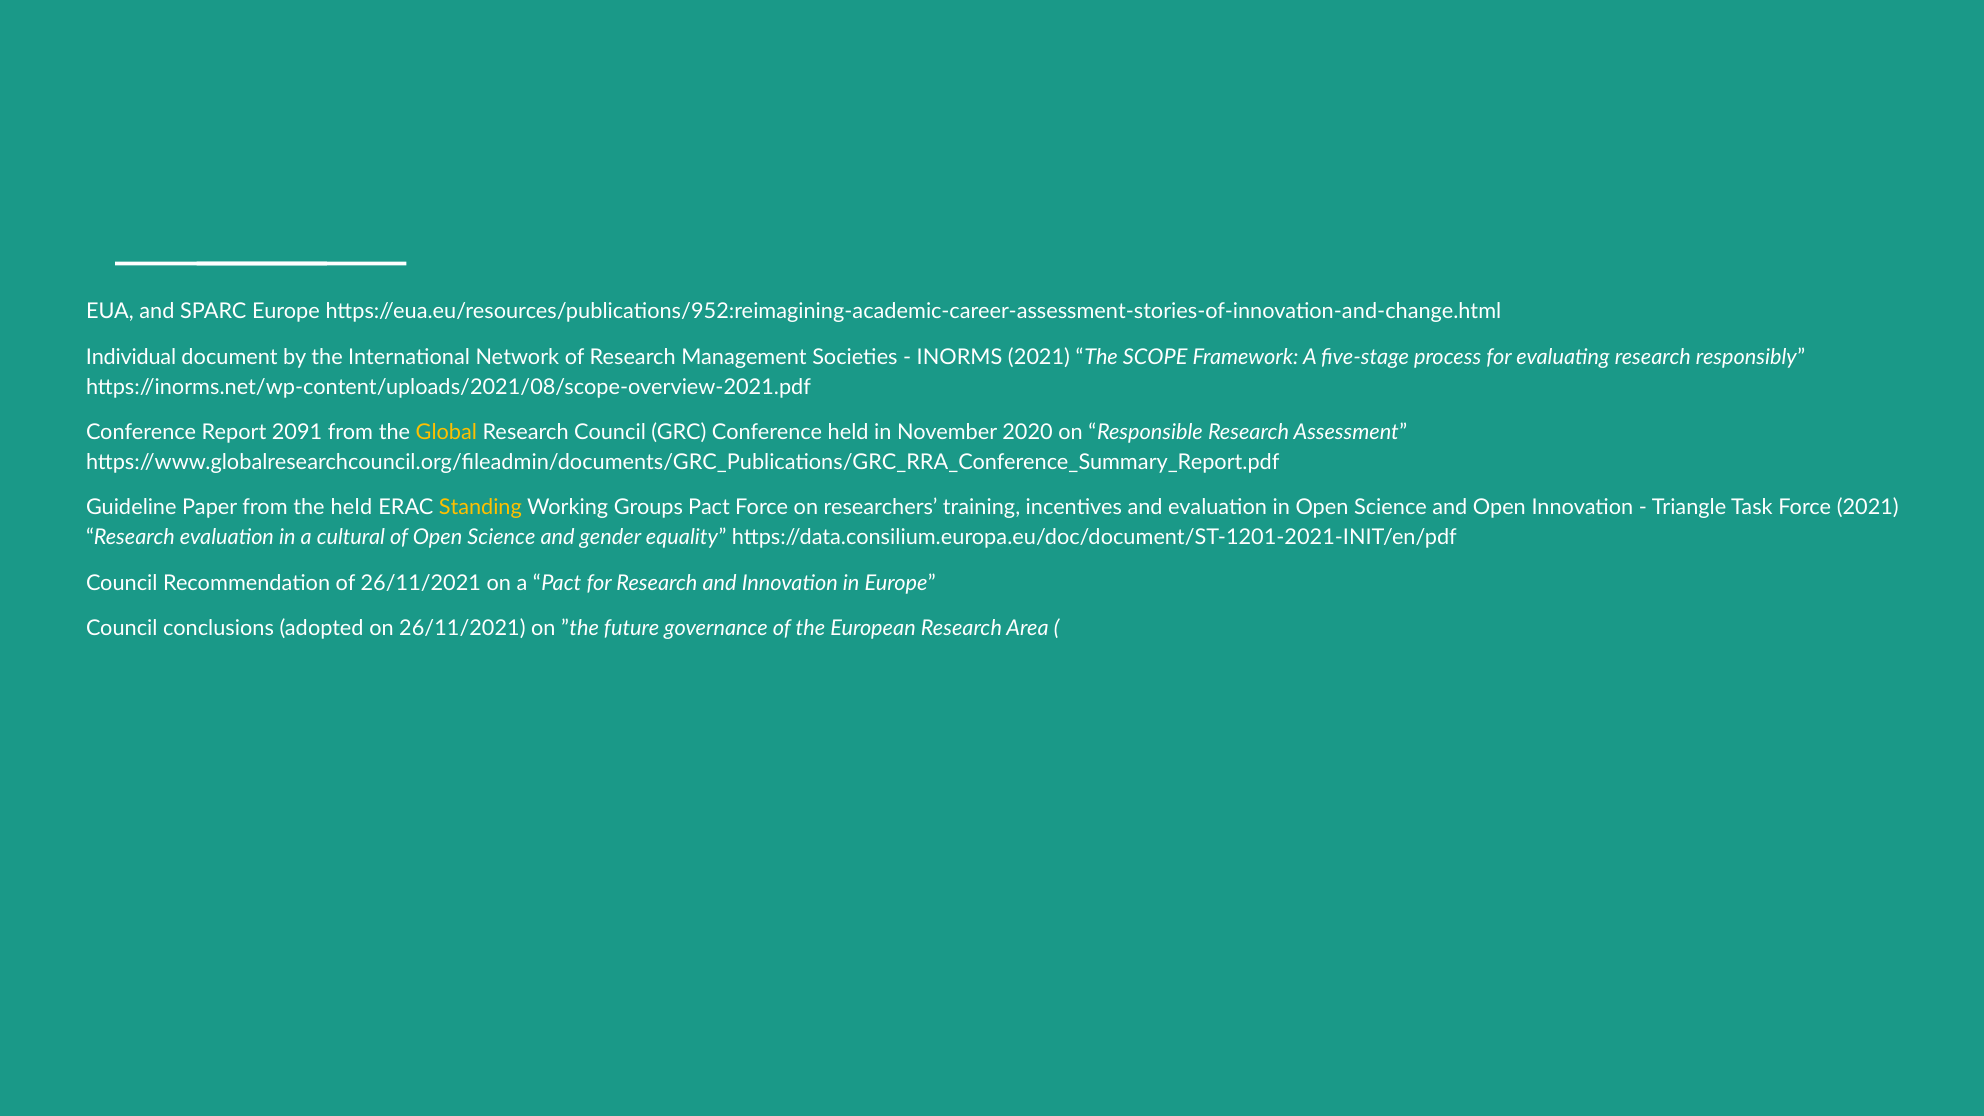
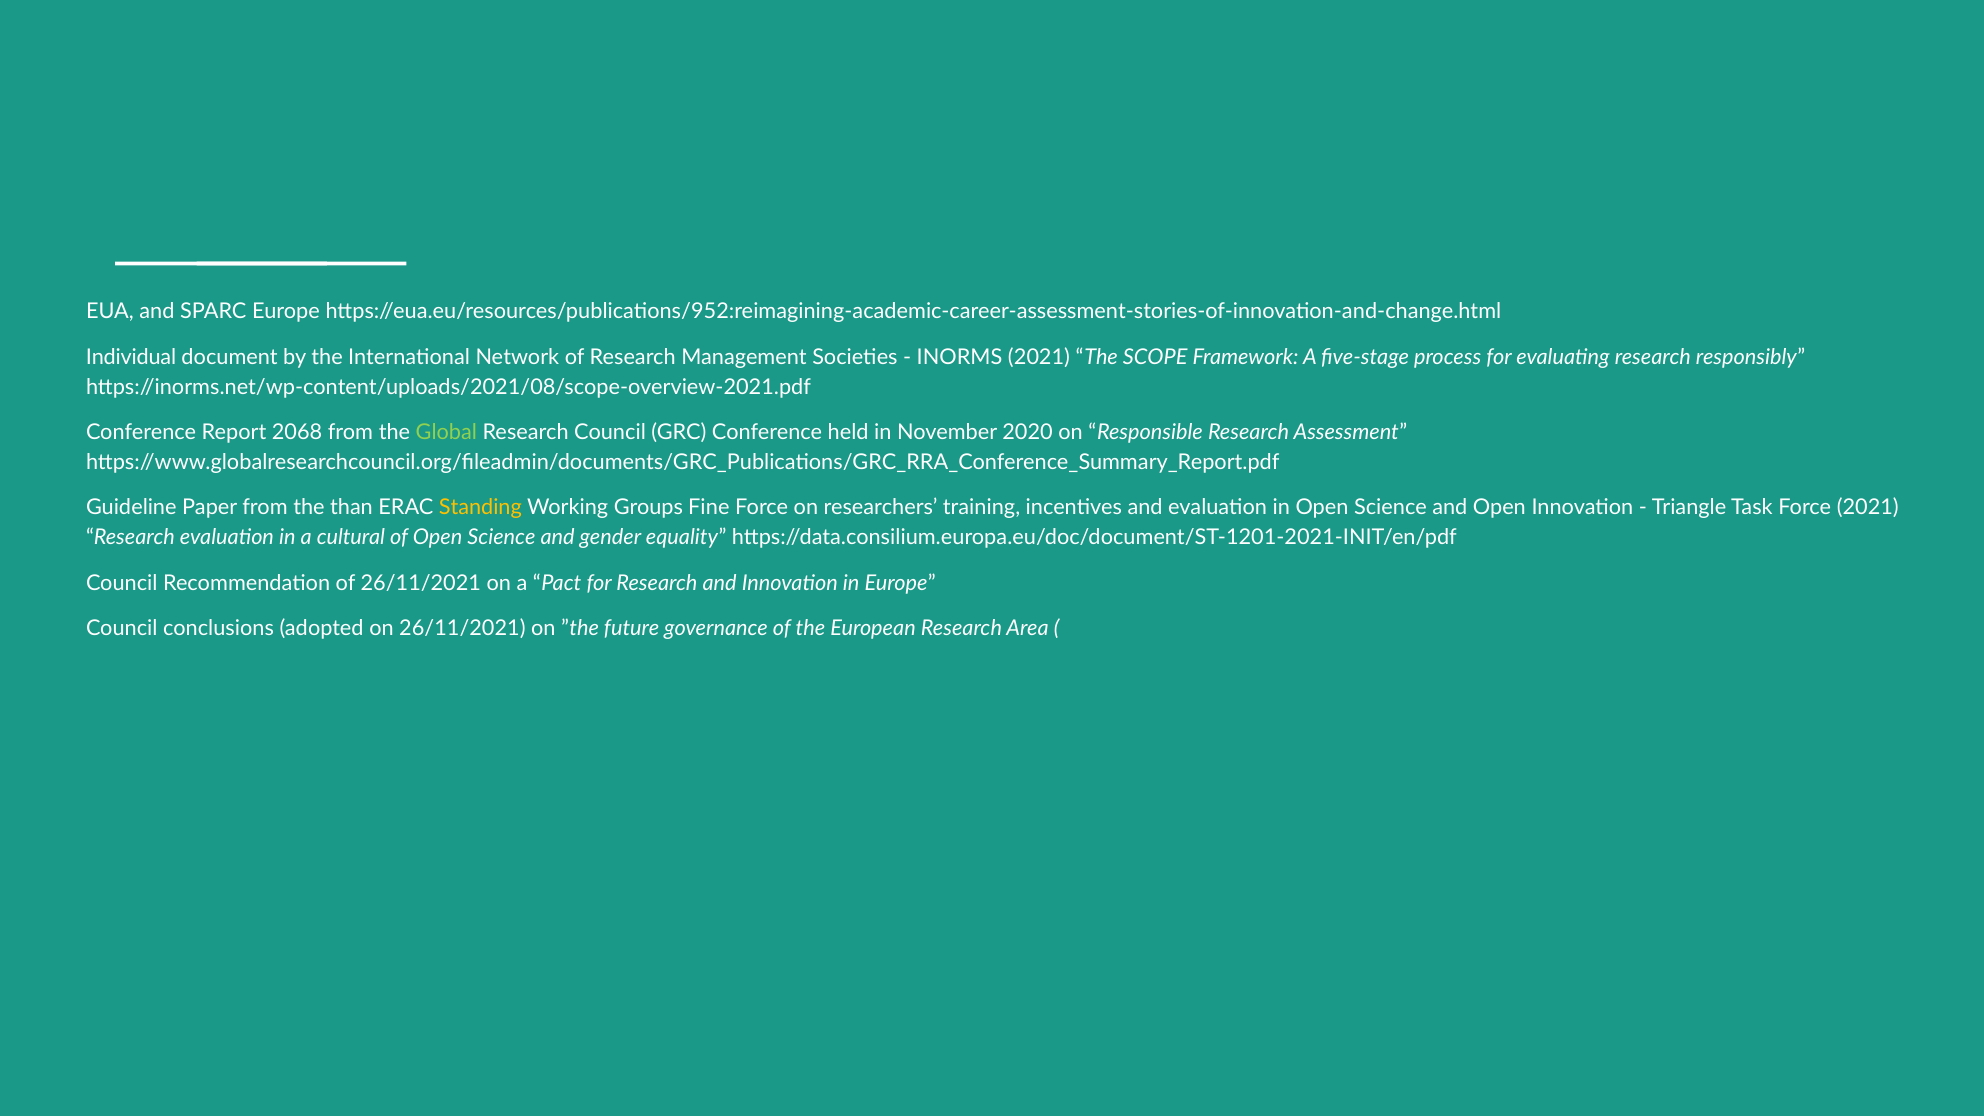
2091: 2091 -> 2068
Global colour: yellow -> light green
the held: held -> than
Groups Pact: Pact -> Fine
